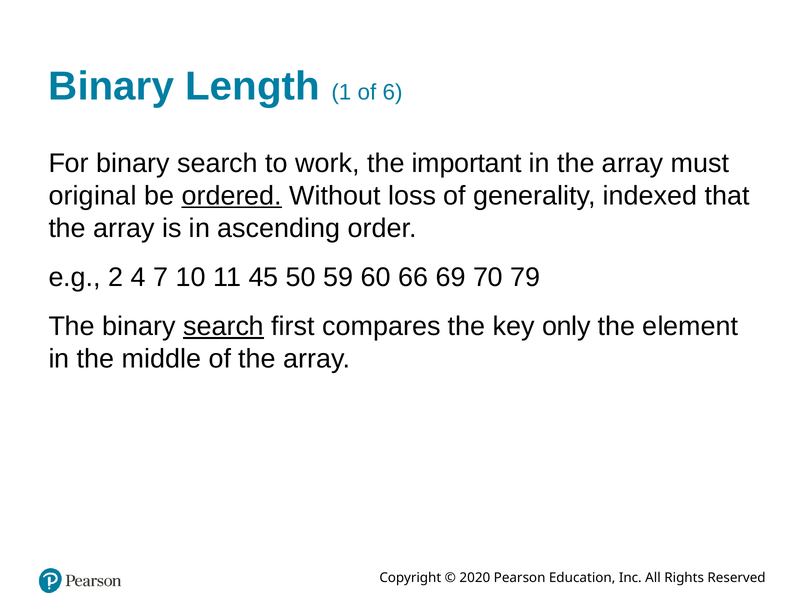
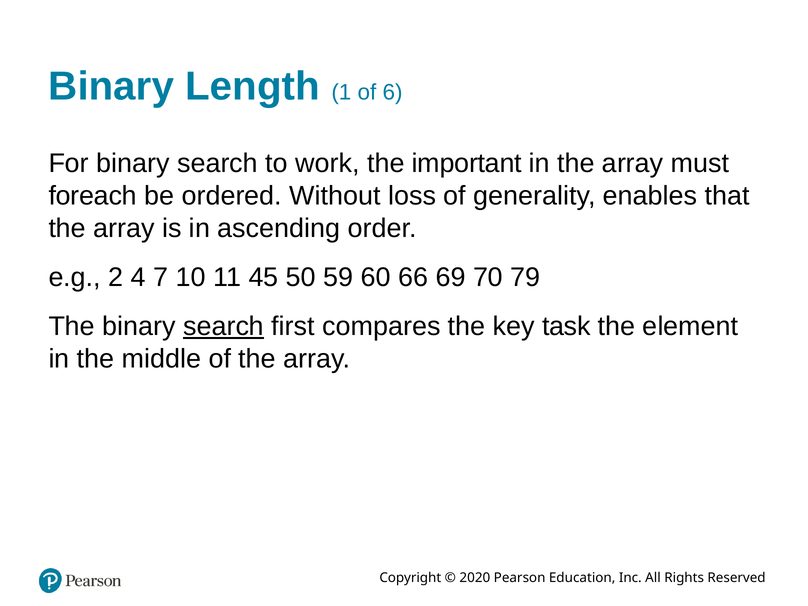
original: original -> foreach
ordered underline: present -> none
indexed: indexed -> enables
only: only -> task
